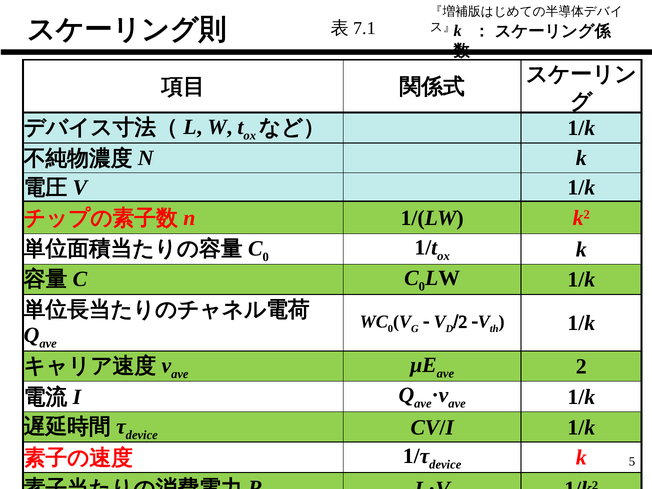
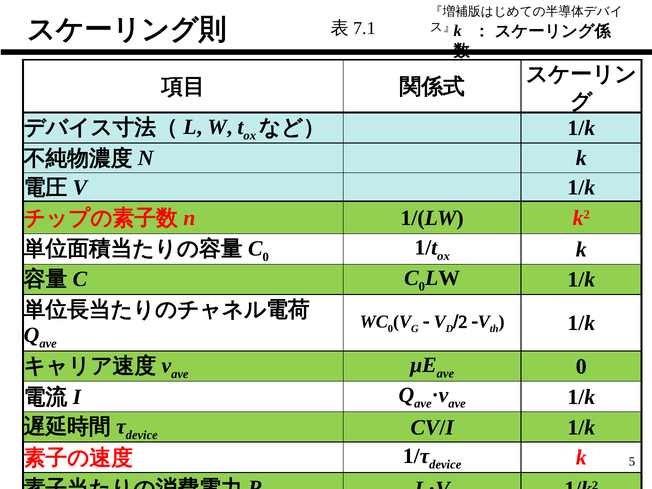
2 at (581, 367): 2 -> 0
